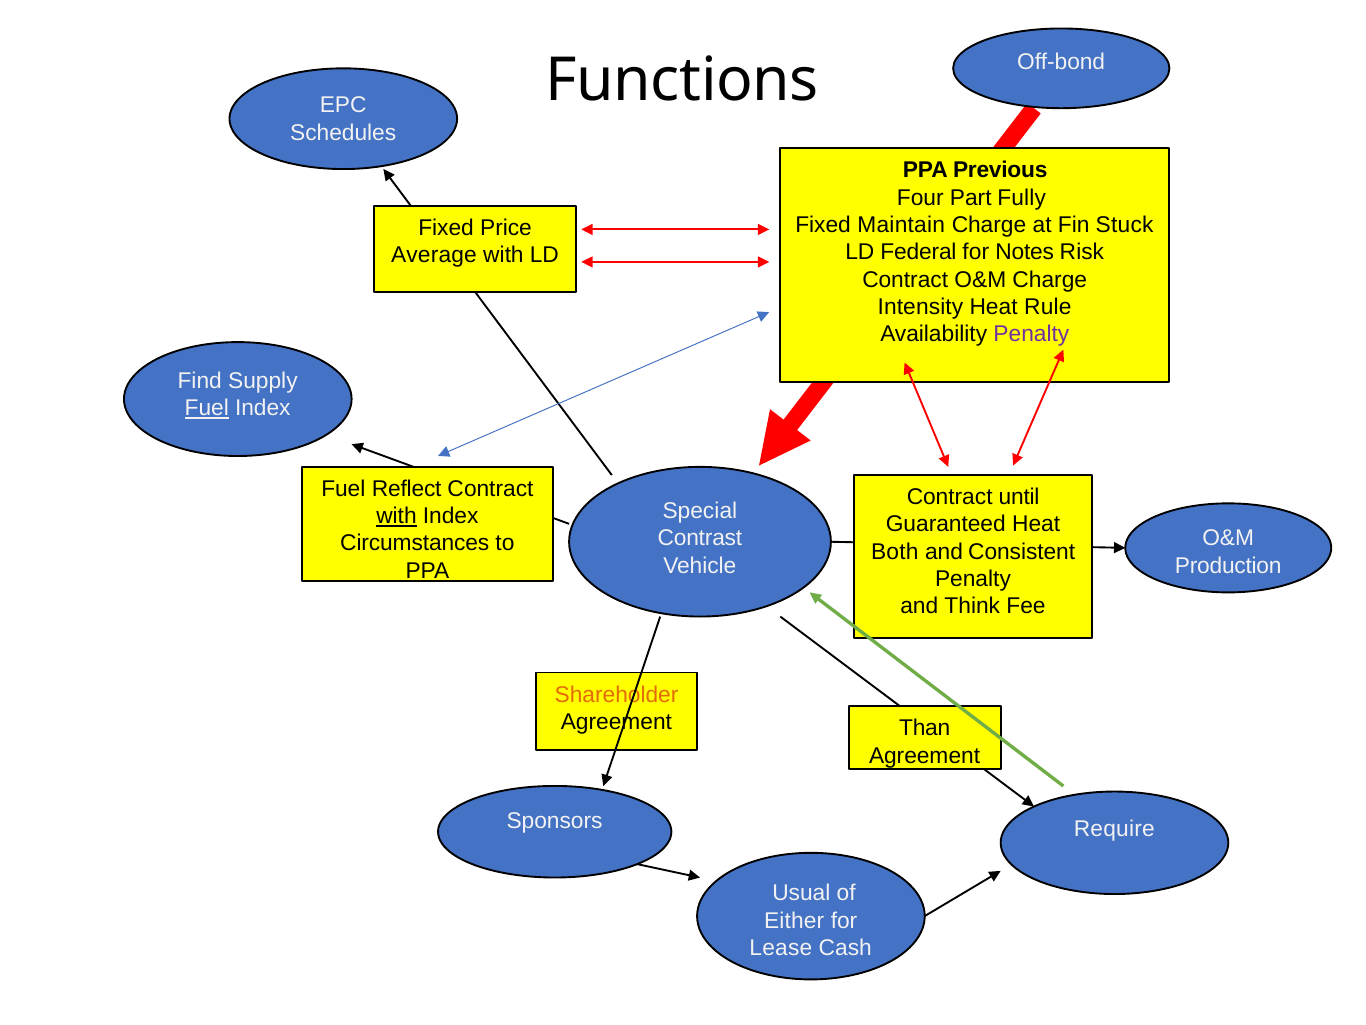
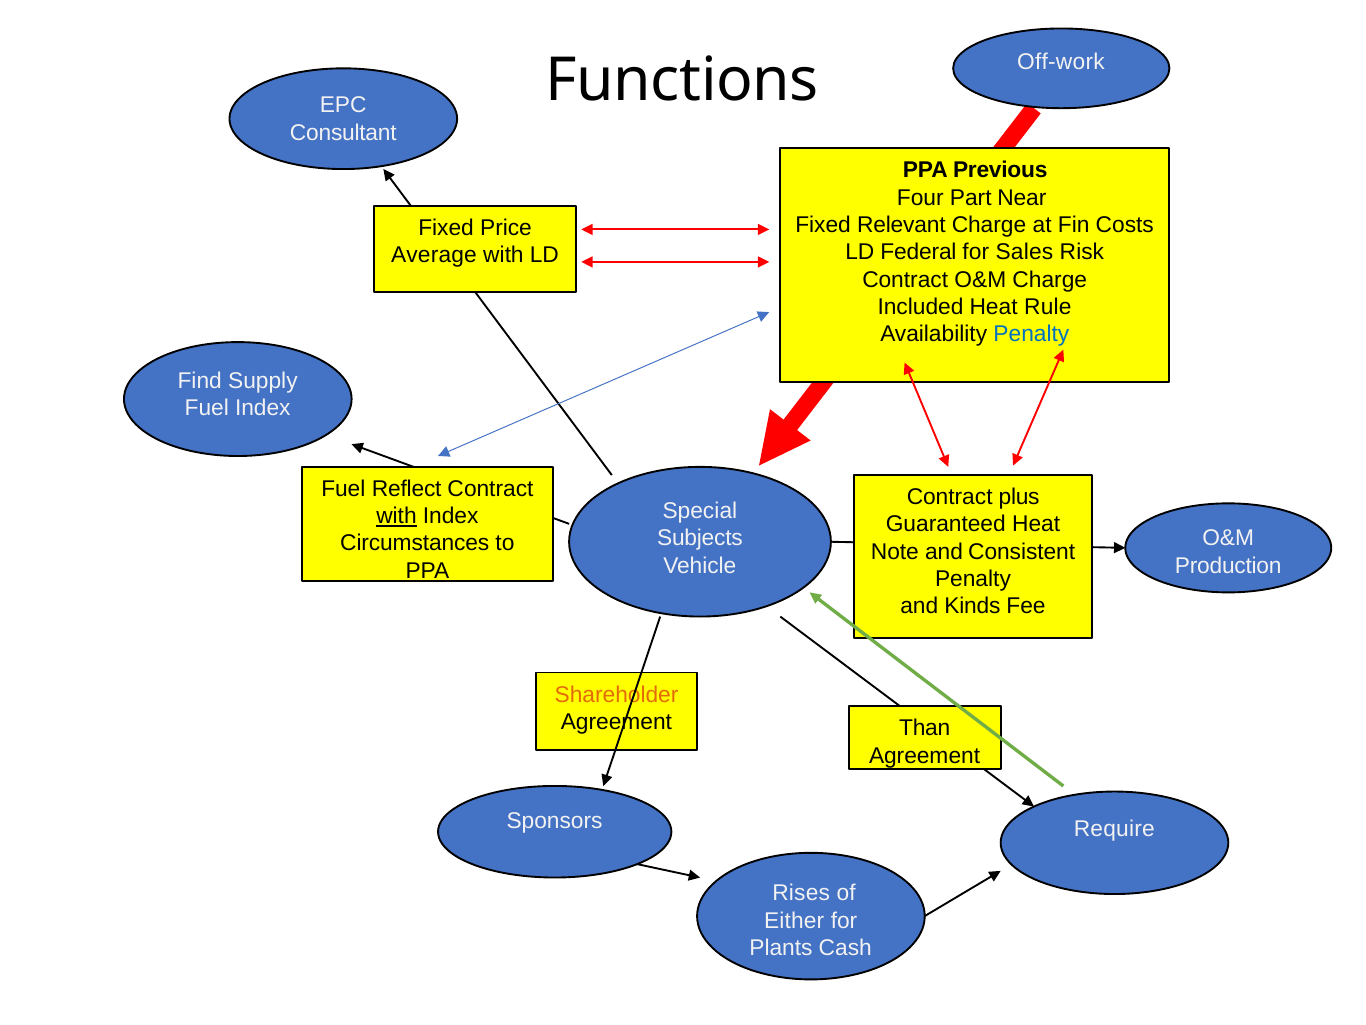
Off-bond: Off-bond -> Off-work
Schedules: Schedules -> Consultant
Fully: Fully -> Near
Maintain: Maintain -> Relevant
Stuck: Stuck -> Costs
Notes: Notes -> Sales
Intensity: Intensity -> Included
Penalty at (1031, 334) colour: purple -> blue
Fuel at (207, 408) underline: present -> none
until: until -> plus
Contrast: Contrast -> Subjects
Both: Both -> Note
Think: Think -> Kinds
Usual: Usual -> Rises
Lease: Lease -> Plants
